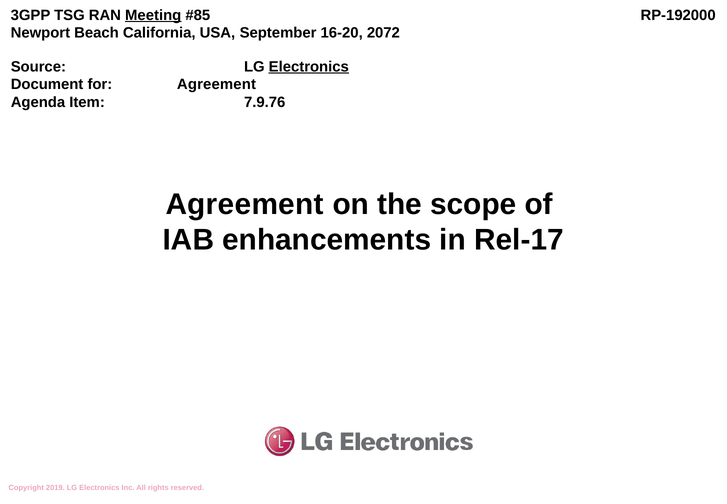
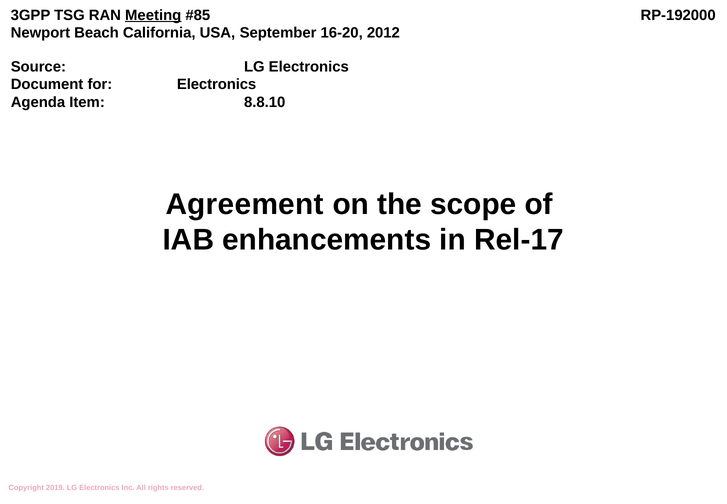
2072: 2072 -> 2012
Electronics at (309, 67) underline: present -> none
for Agreement: Agreement -> Electronics
7.9.76: 7.9.76 -> 8.8.10
